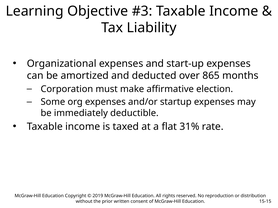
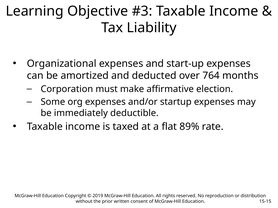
865: 865 -> 764
31%: 31% -> 89%
